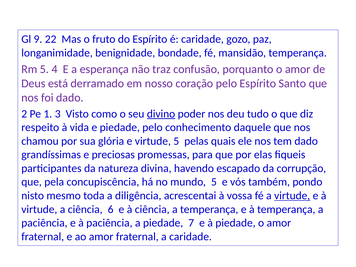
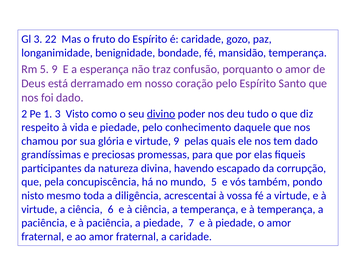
Gl 9: 9 -> 3
5 4: 4 -> 9
virtude 5: 5 -> 9
virtude at (292, 196) underline: present -> none
